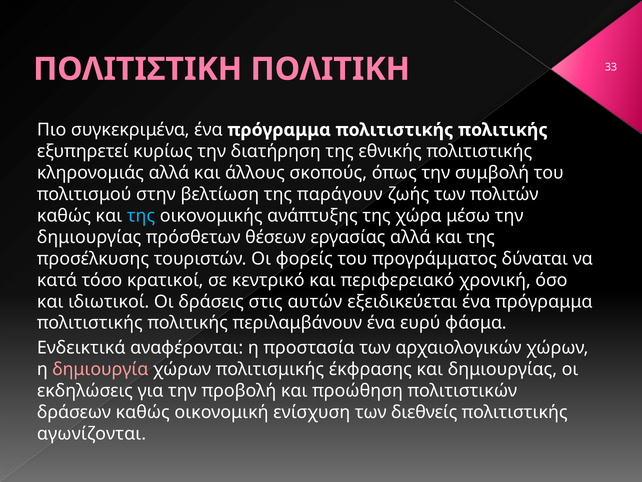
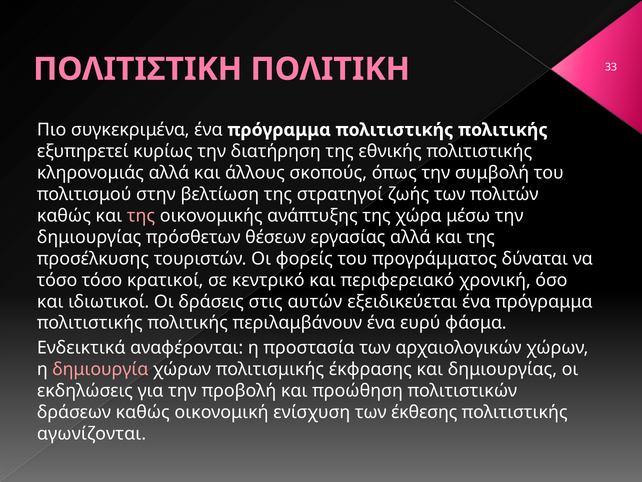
παράγουν: παράγουν -> στρατηγοί
της at (141, 216) colour: light blue -> pink
κατά at (57, 280): κατά -> τόσο
διεθνείς: διεθνείς -> έκθεσης
